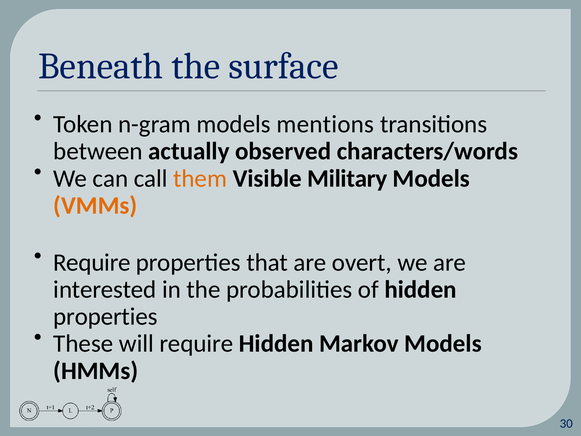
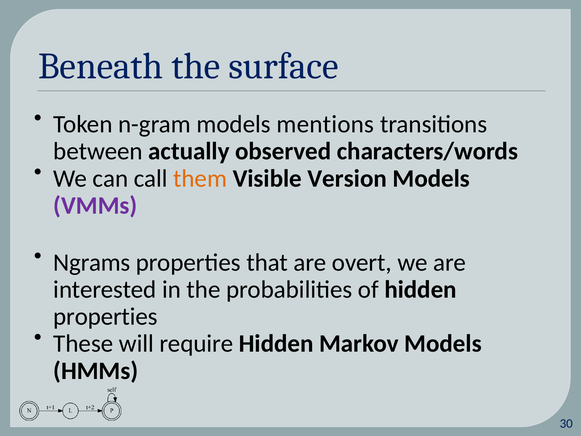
Military: Military -> Version
VMMs colour: orange -> purple
Require at (92, 262): Require -> Ngrams
